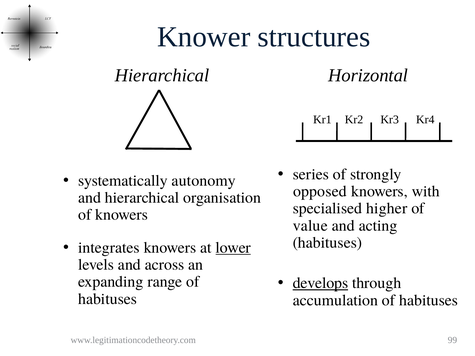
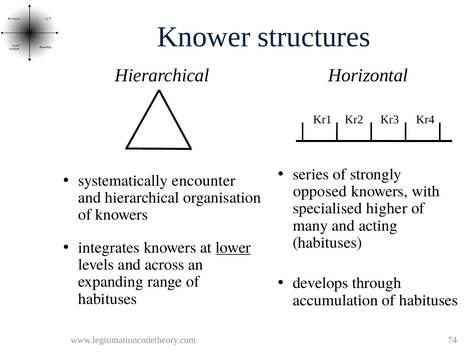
autonomy: autonomy -> encounter
value: value -> many
develops underline: present -> none
99: 99 -> 74
